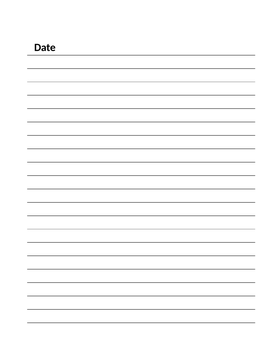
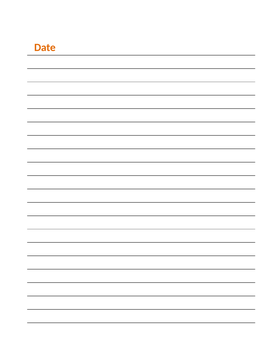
Date colour: black -> orange
